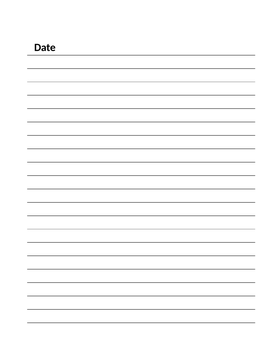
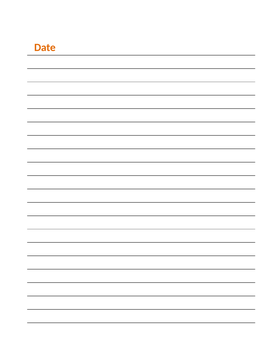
Date colour: black -> orange
